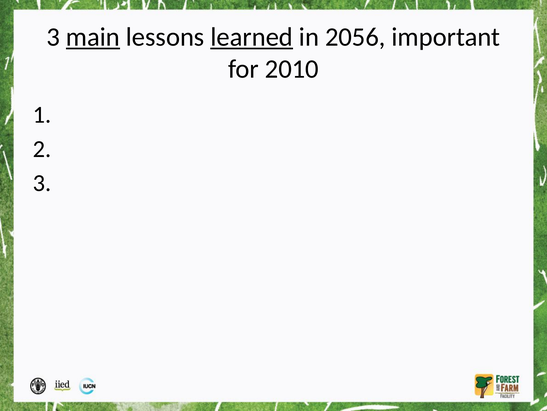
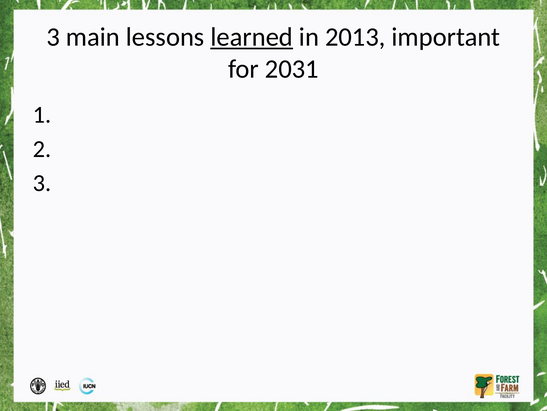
main underline: present -> none
2056: 2056 -> 2013
2010: 2010 -> 2031
